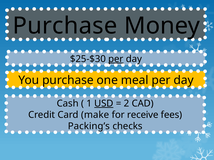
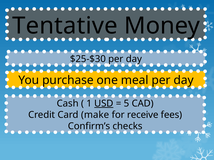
Purchase at (65, 26): Purchase -> Tentative
per at (116, 59) underline: present -> none
2: 2 -> 5
Packing’s: Packing’s -> Confirm’s
